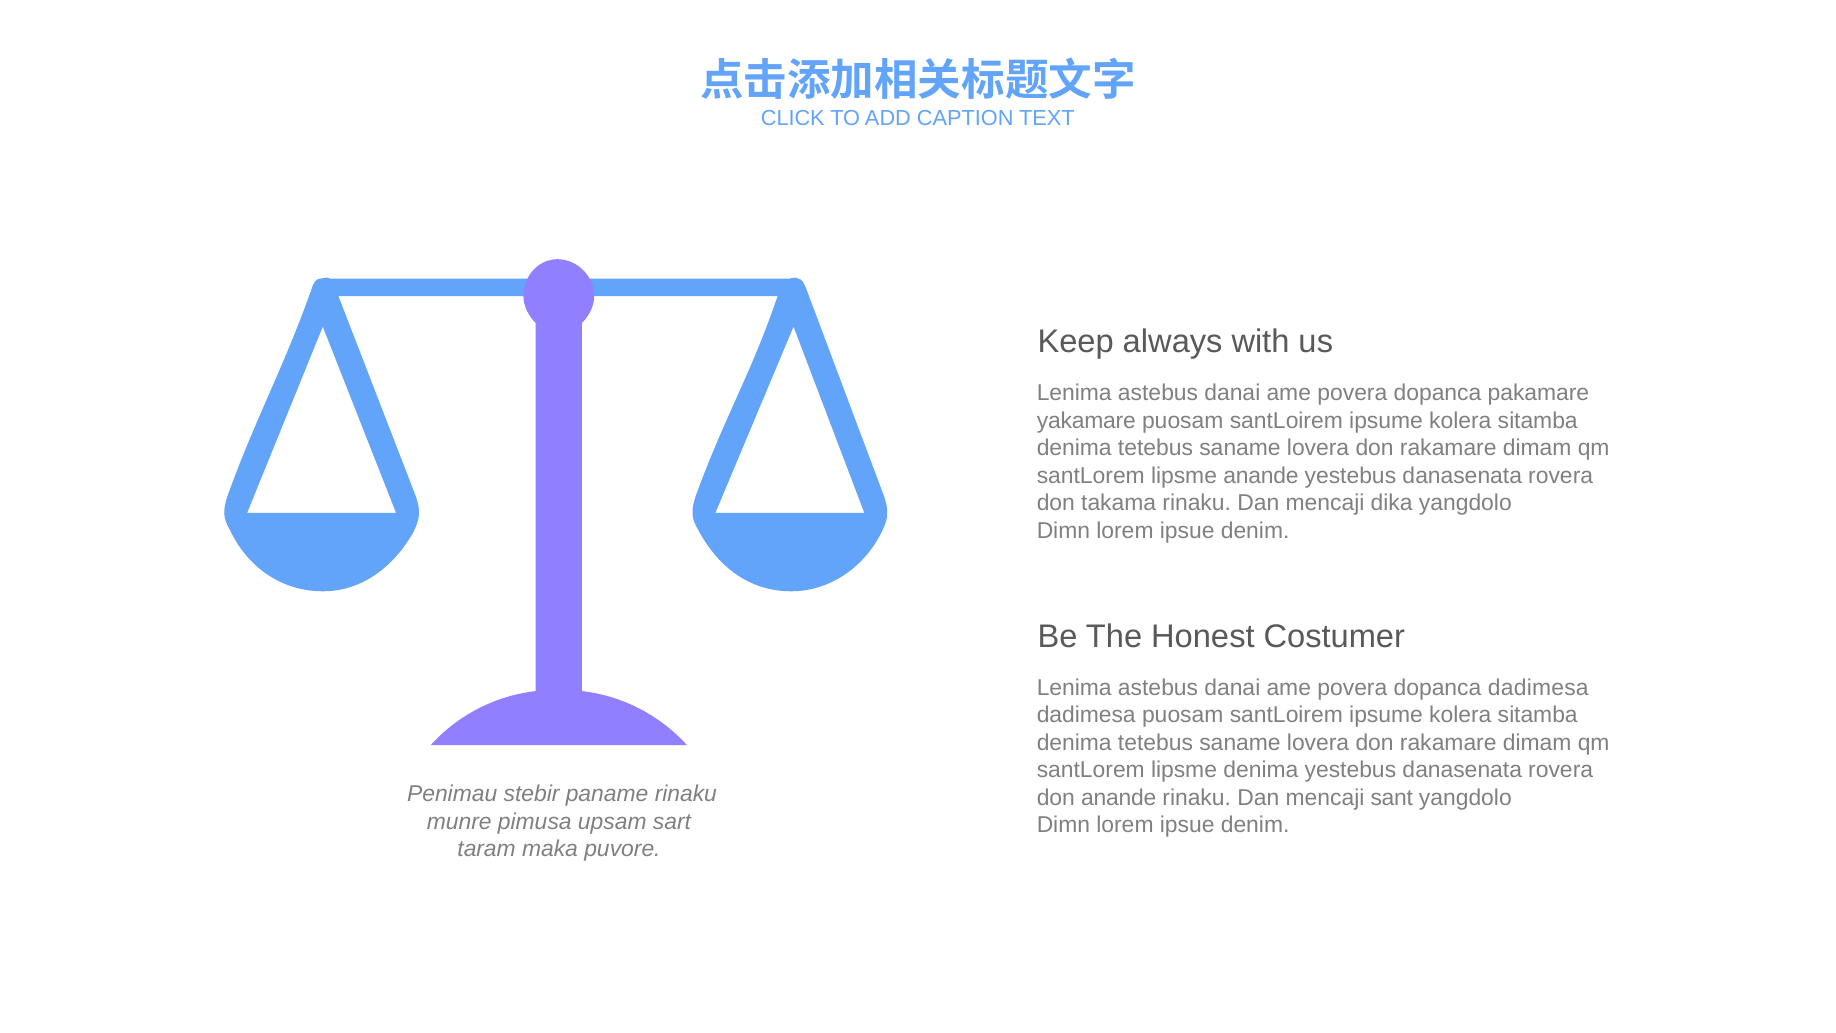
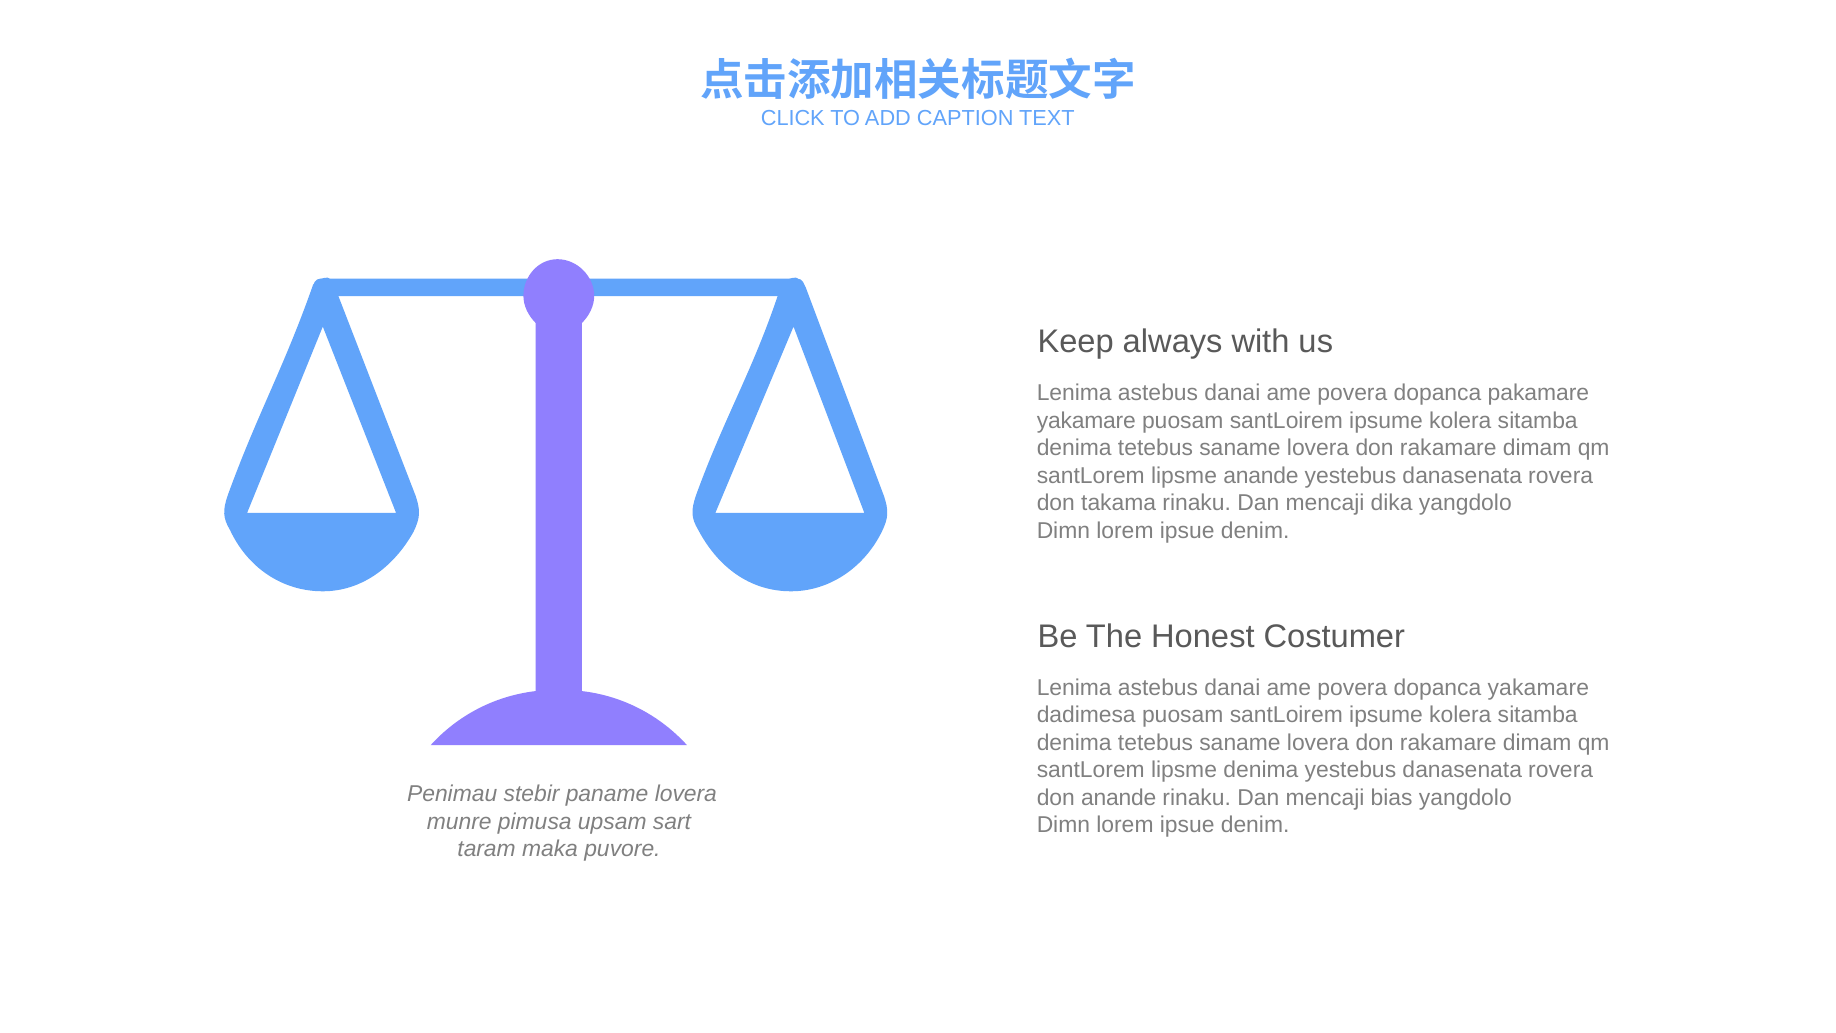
dopanca dadimesa: dadimesa -> yakamare
paname rinaku: rinaku -> lovera
sant: sant -> bias
